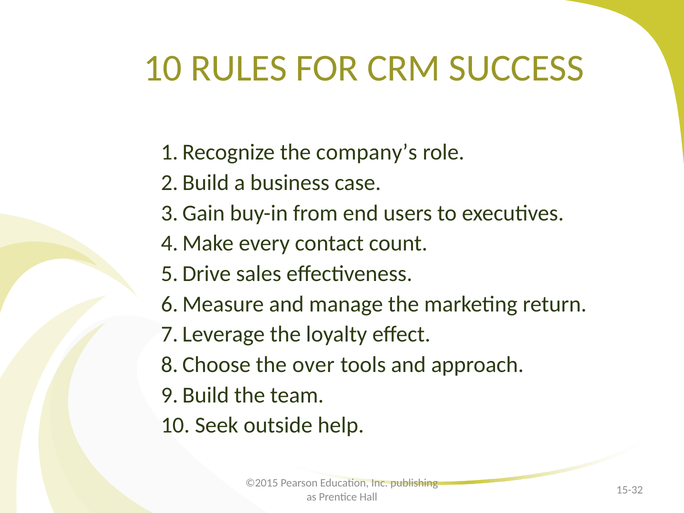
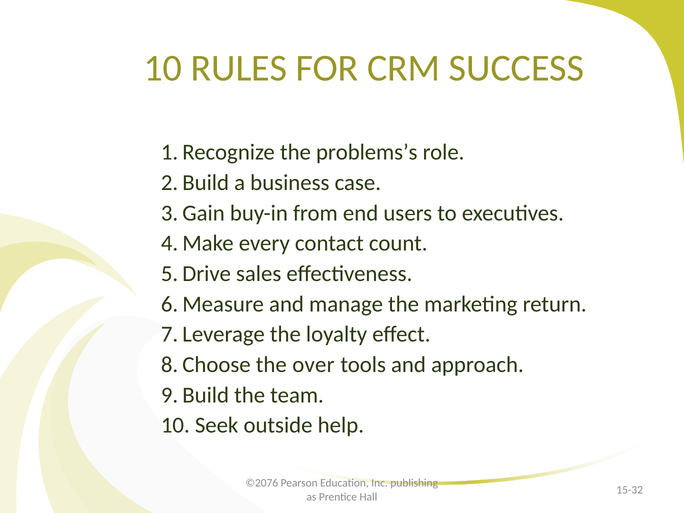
company’s: company’s -> problems’s
©2015: ©2015 -> ©2076
